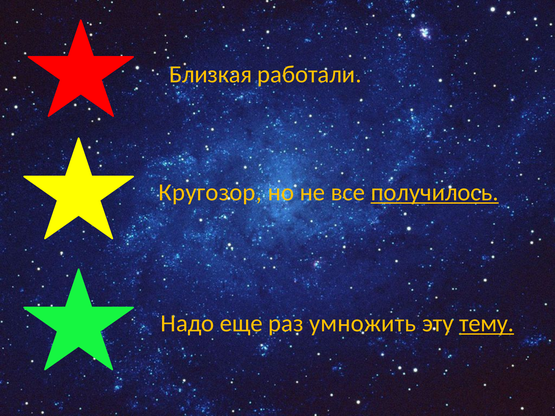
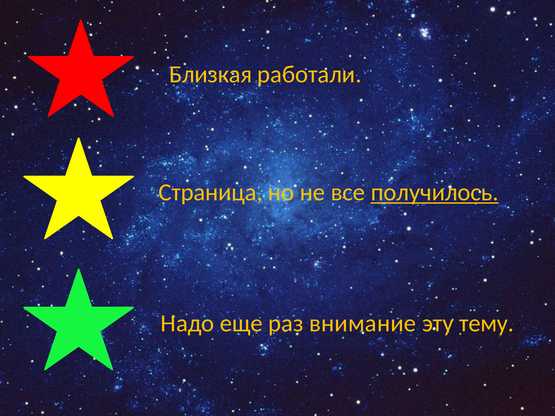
Кругозор: Кругозор -> Страница
умножить: умножить -> внимание
тему underline: present -> none
